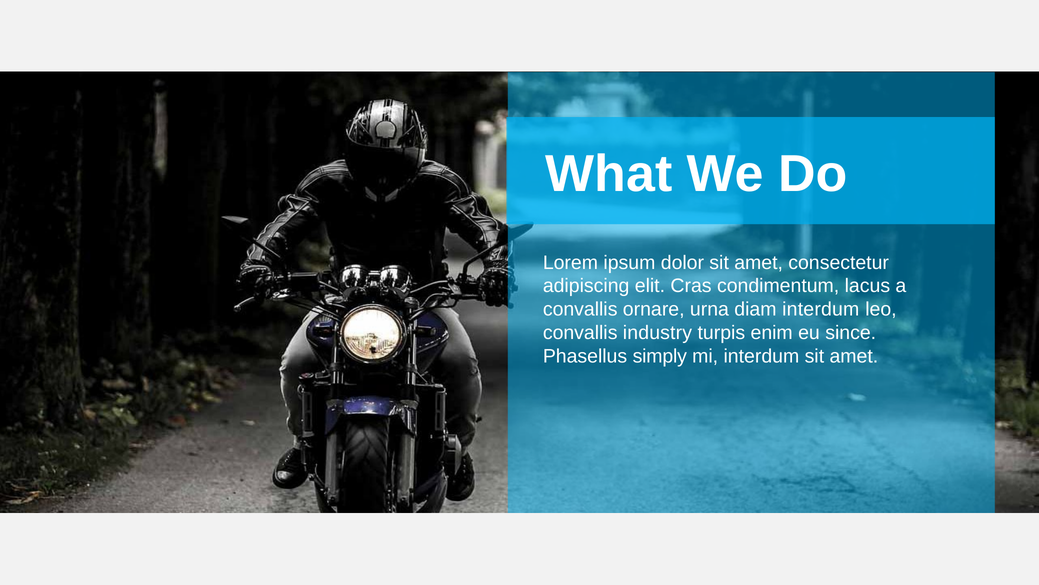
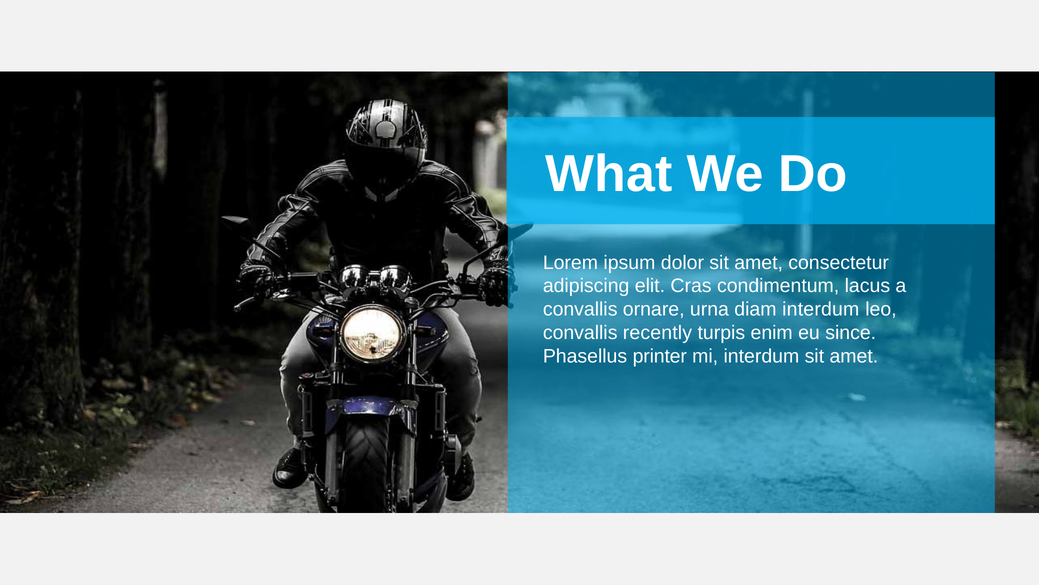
industry: industry -> recently
simply: simply -> printer
